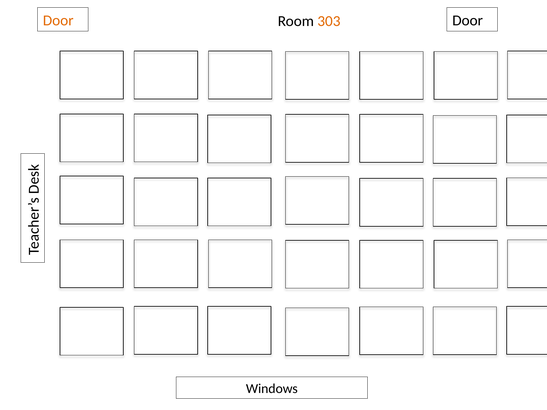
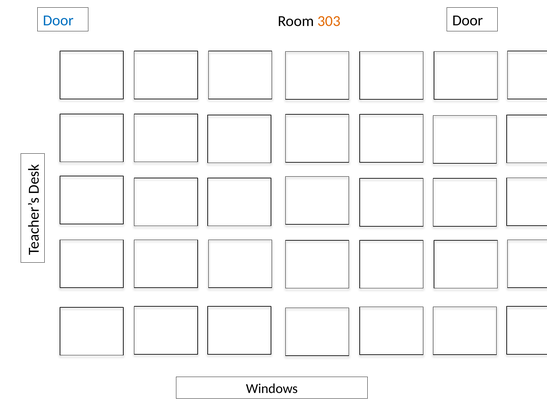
Door at (58, 20) colour: orange -> blue
